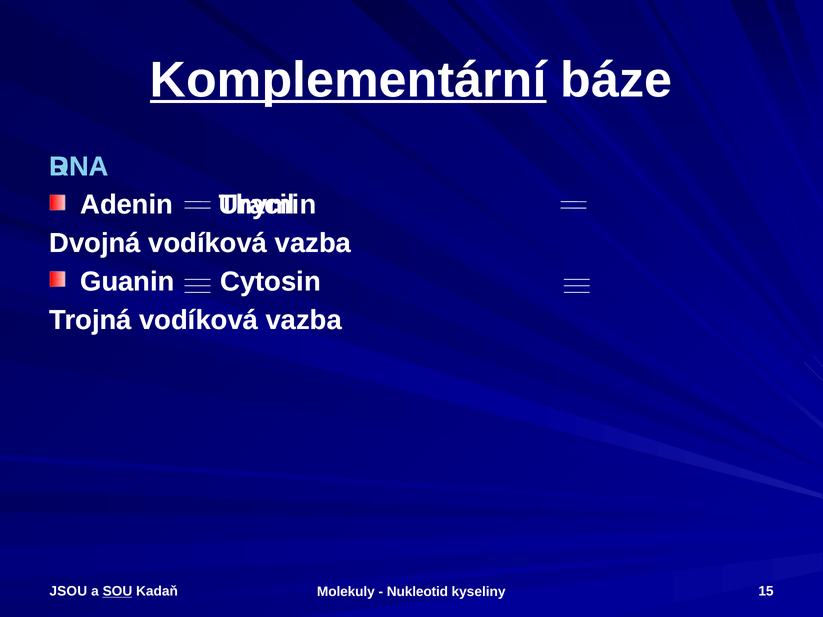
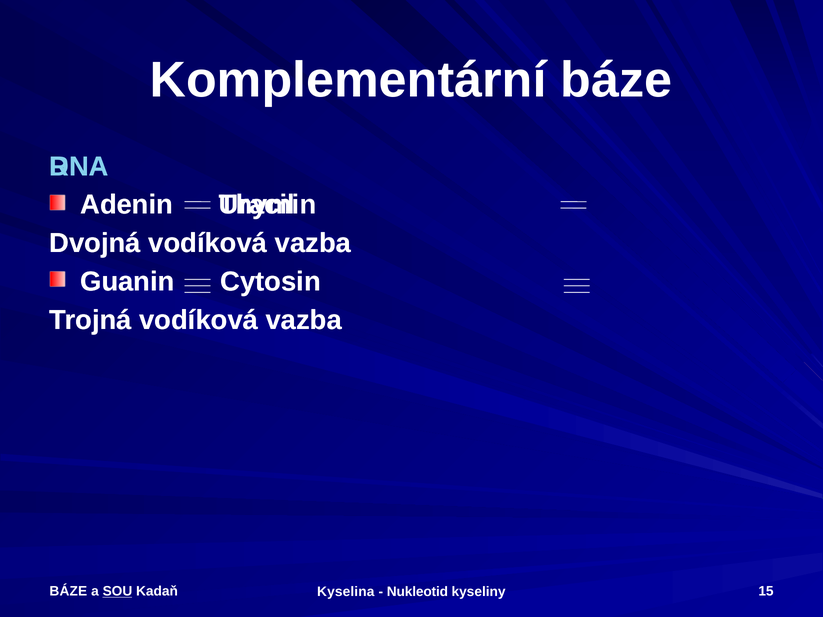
Komplementární underline: present -> none
JSOU at (68, 592): JSOU -> BÁZE
Molekuly: Molekuly -> Kyselina
